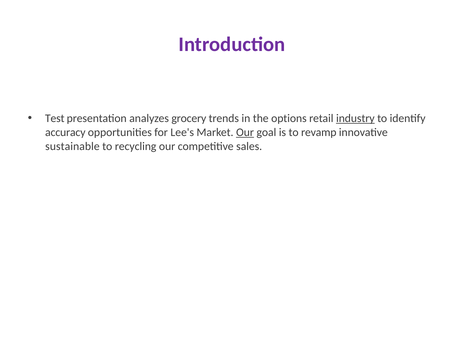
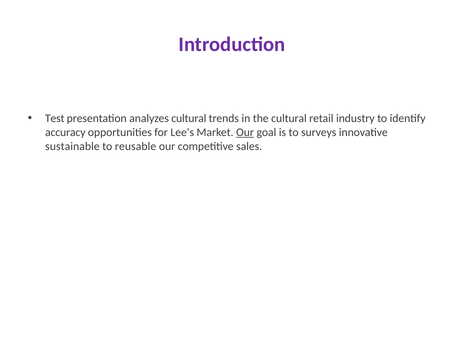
analyzes grocery: grocery -> cultural
the options: options -> cultural
industry underline: present -> none
revamp: revamp -> surveys
recycling: recycling -> reusable
